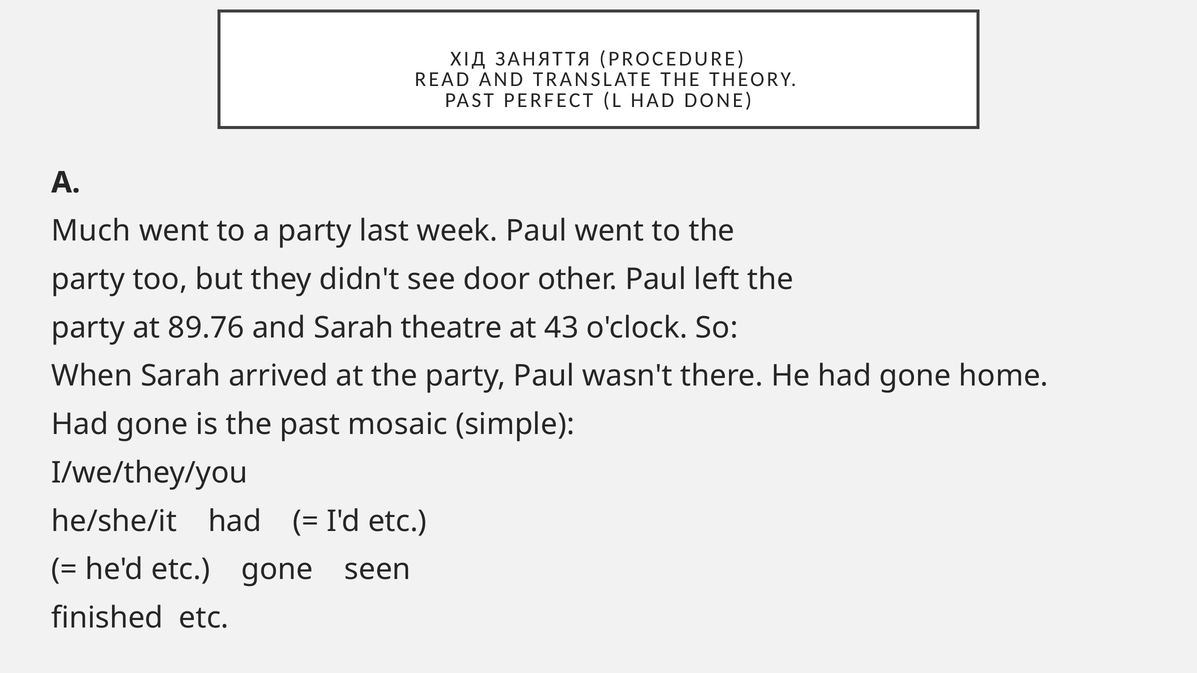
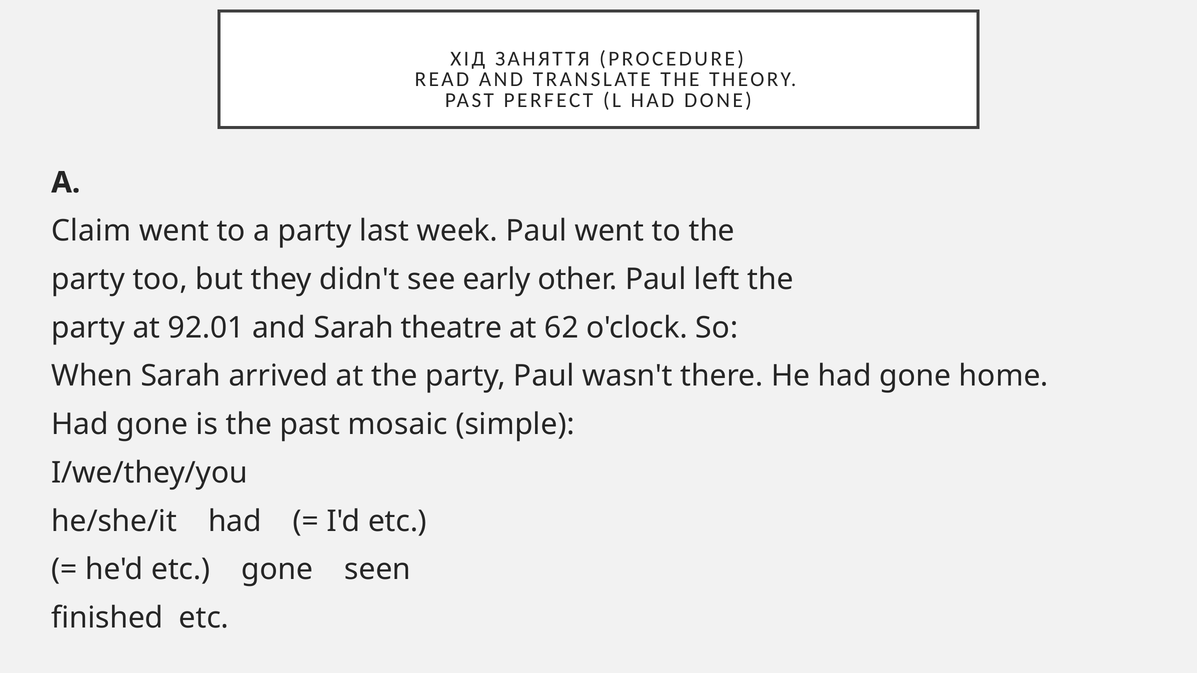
Much: Much -> Claim
door: door -> early
89.76: 89.76 -> 92.01
43: 43 -> 62
